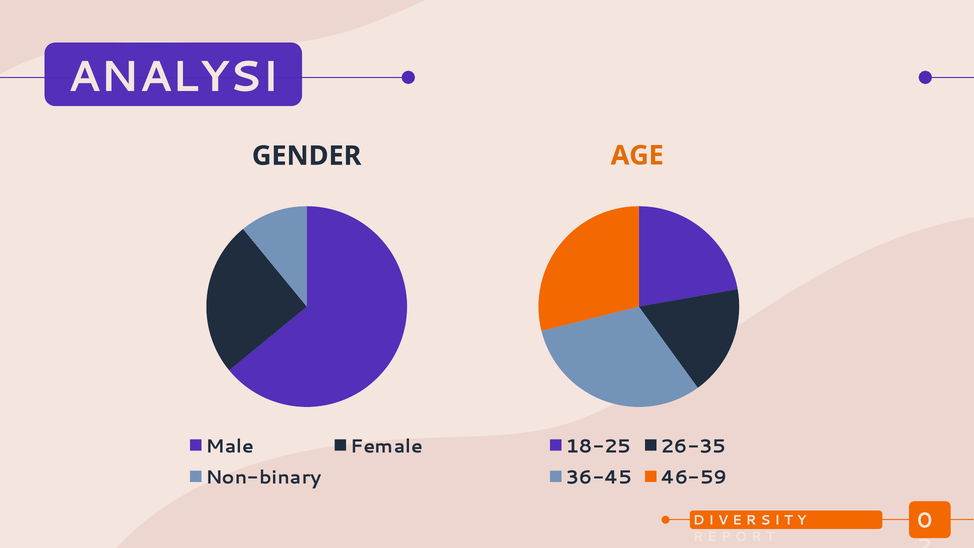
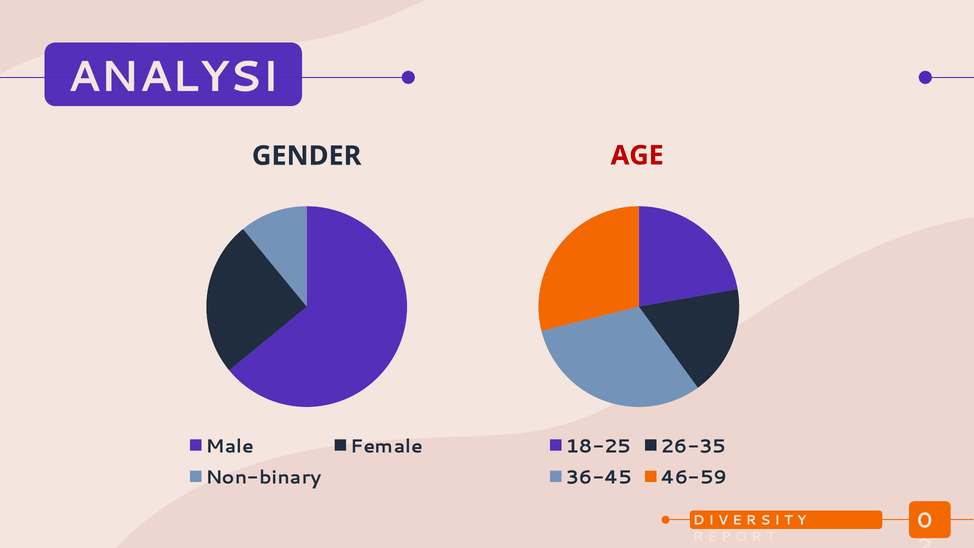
AGE colour: orange -> red
